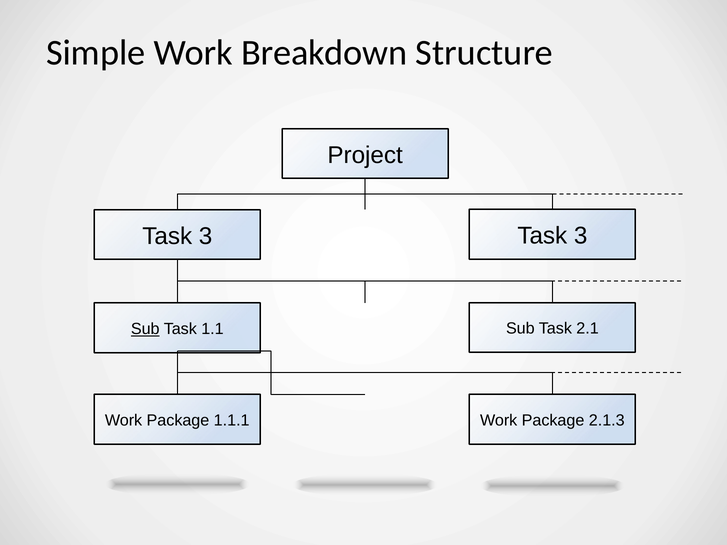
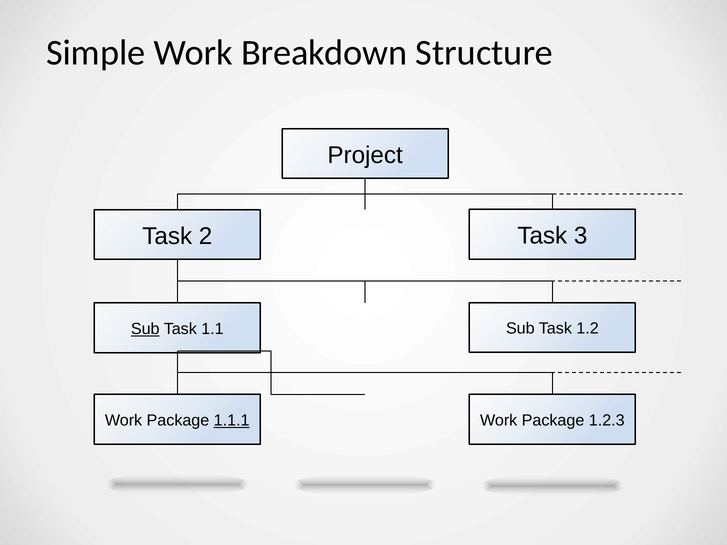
3 at (206, 236): 3 -> 2
2.1: 2.1 -> 1.2
1.1.1 underline: none -> present
2.1.3: 2.1.3 -> 1.2.3
